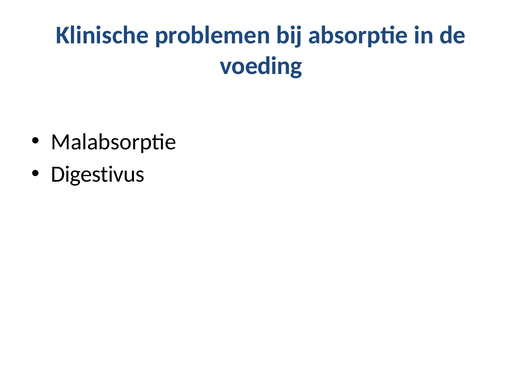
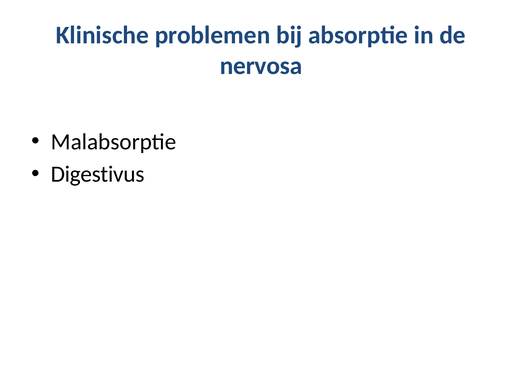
voeding: voeding -> nervosa
